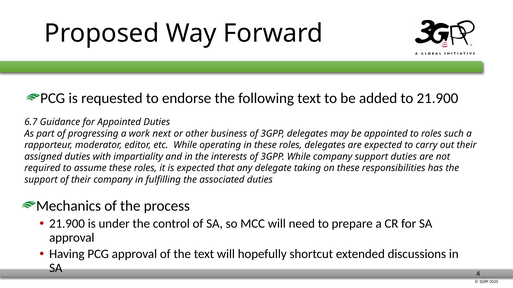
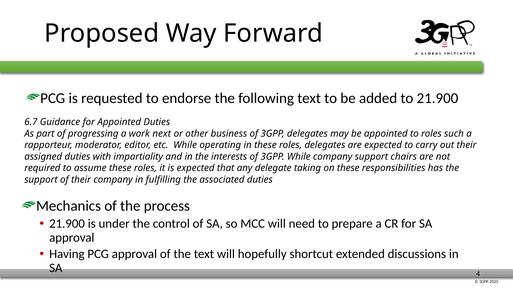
support duties: duties -> chairs
